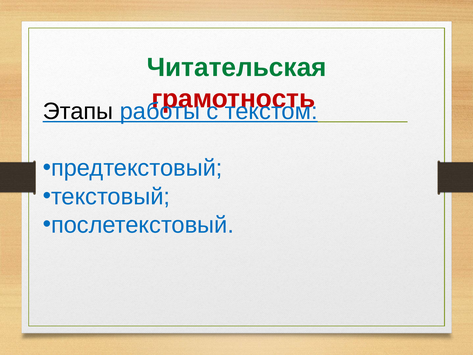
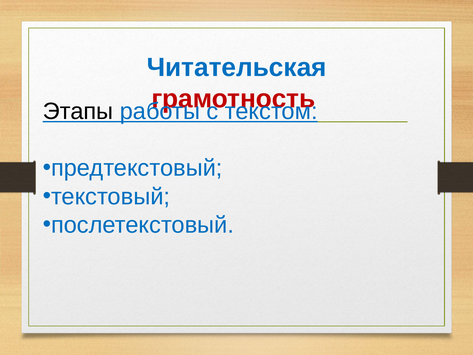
Читательская colour: green -> blue
